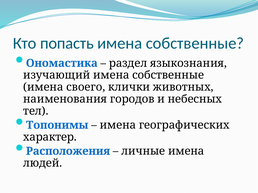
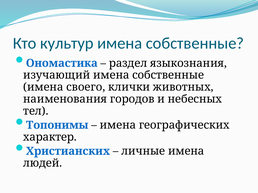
попасть: попасть -> культур
Расположения: Расположения -> Христианских
